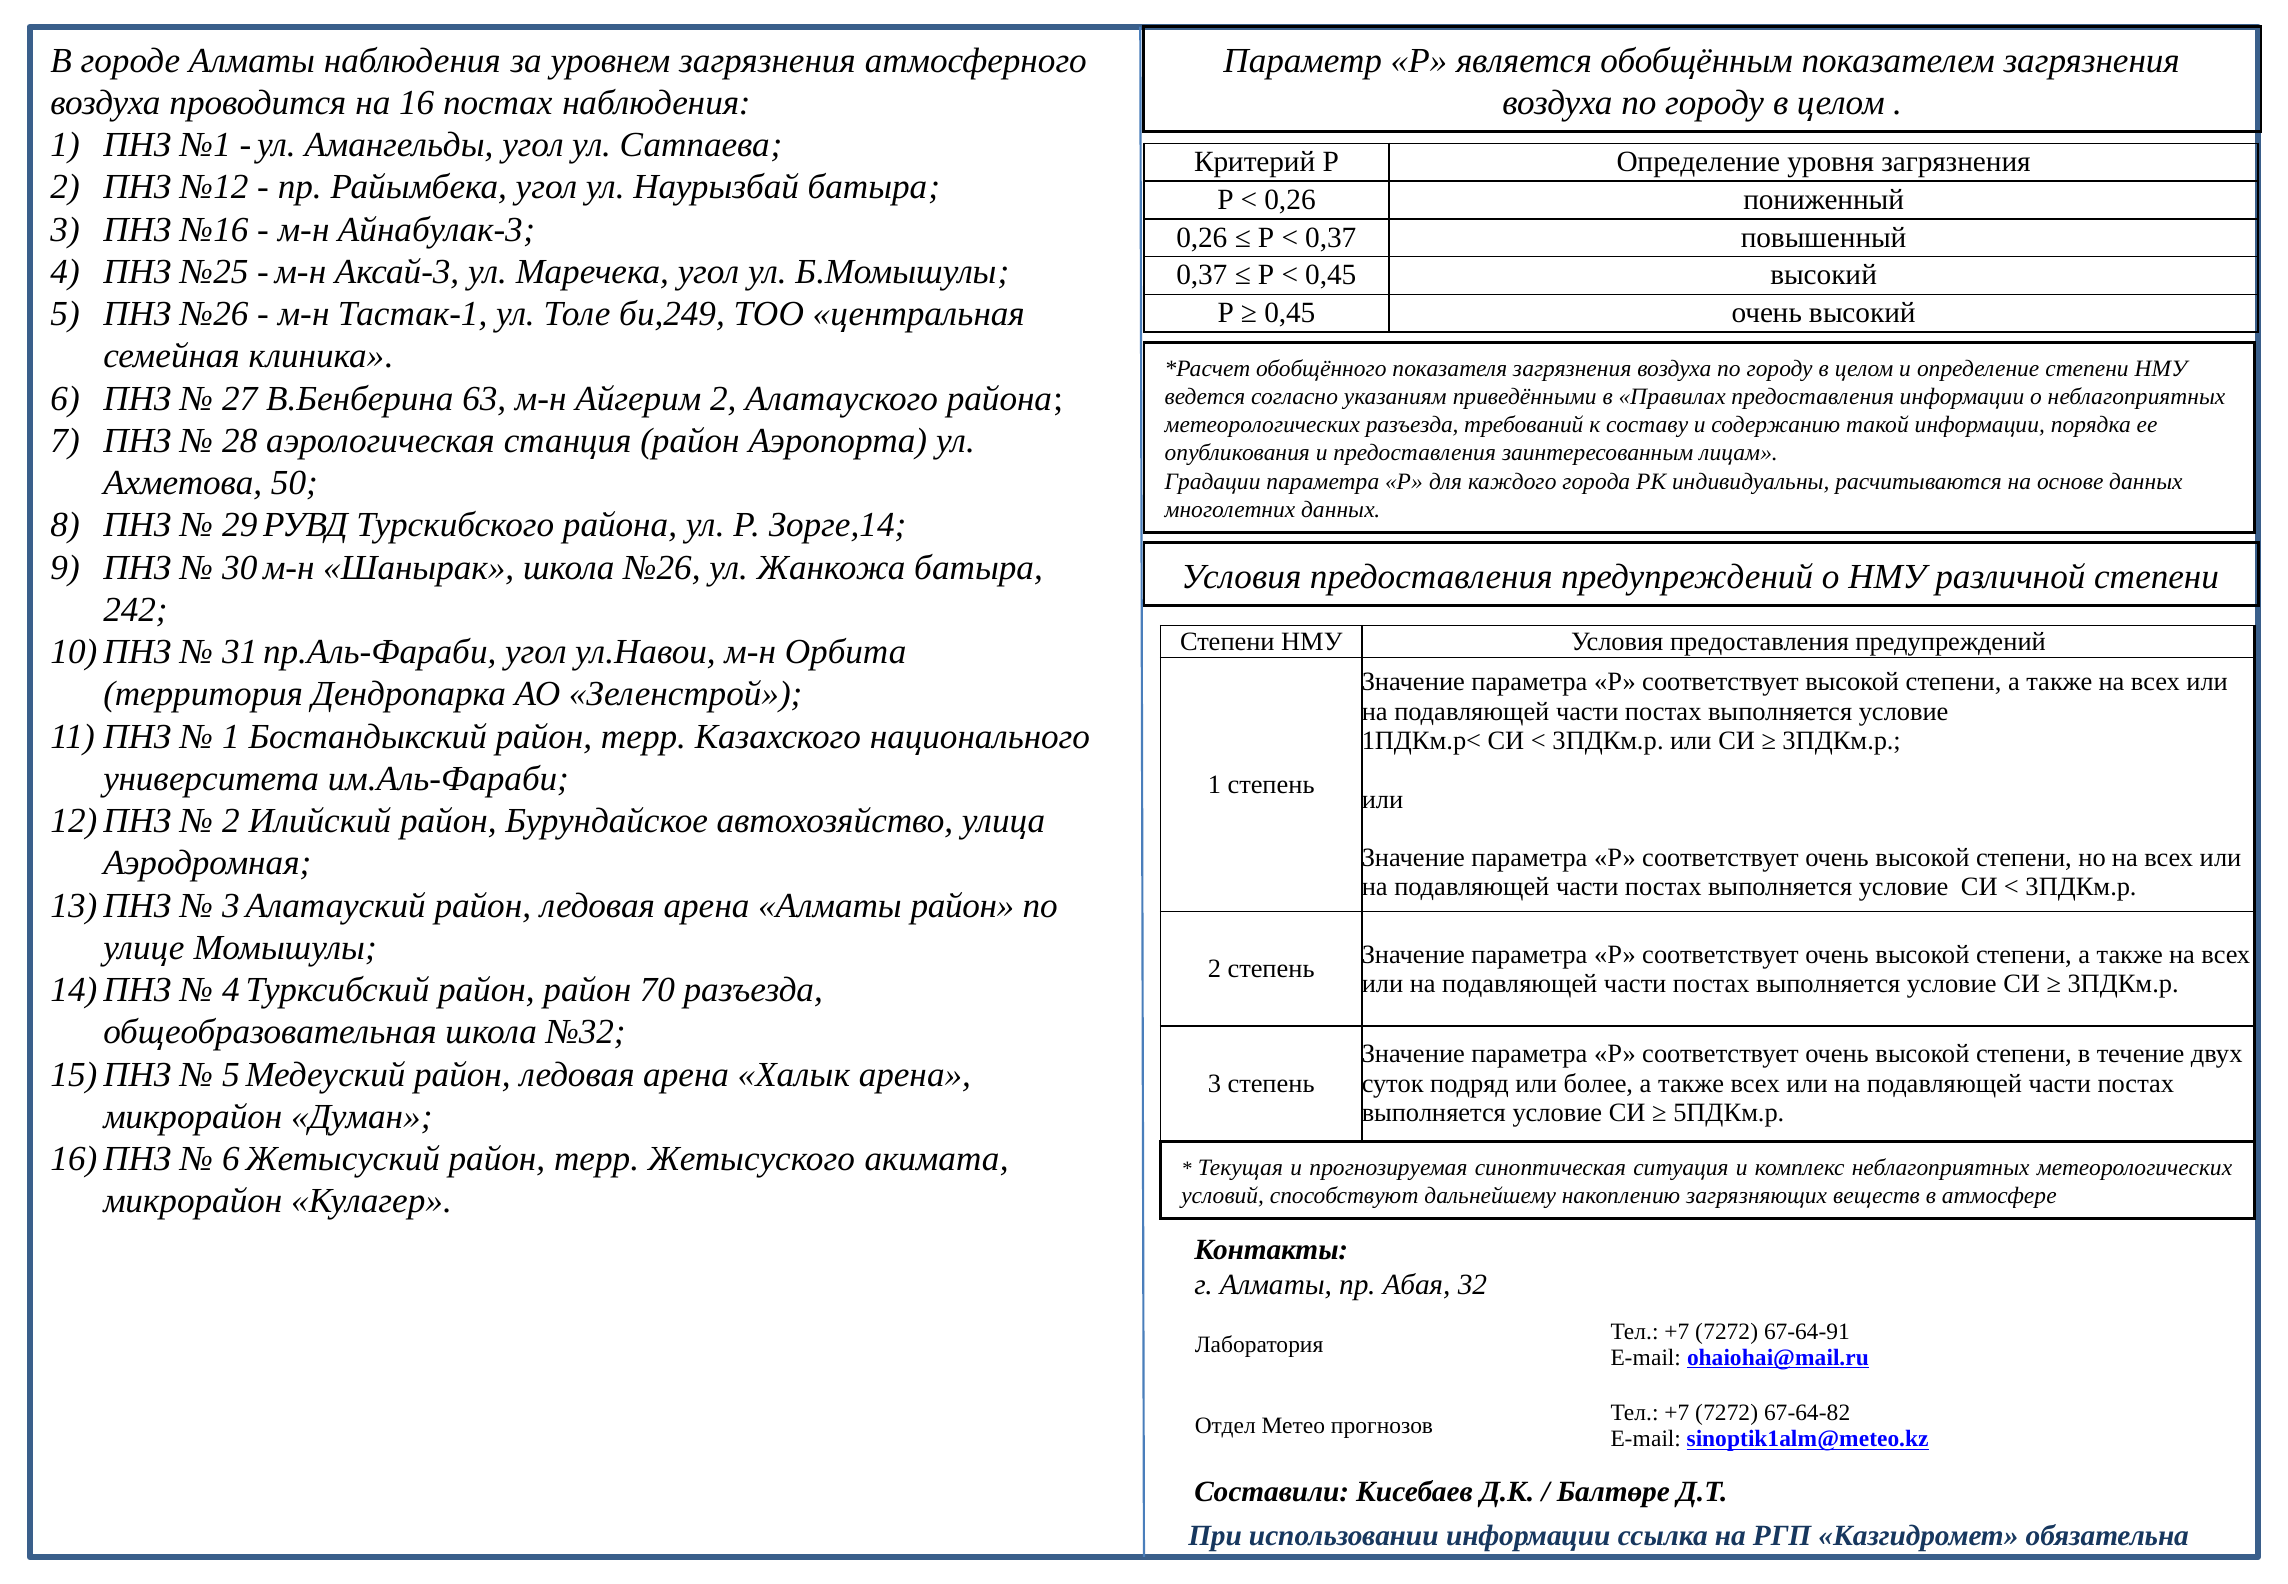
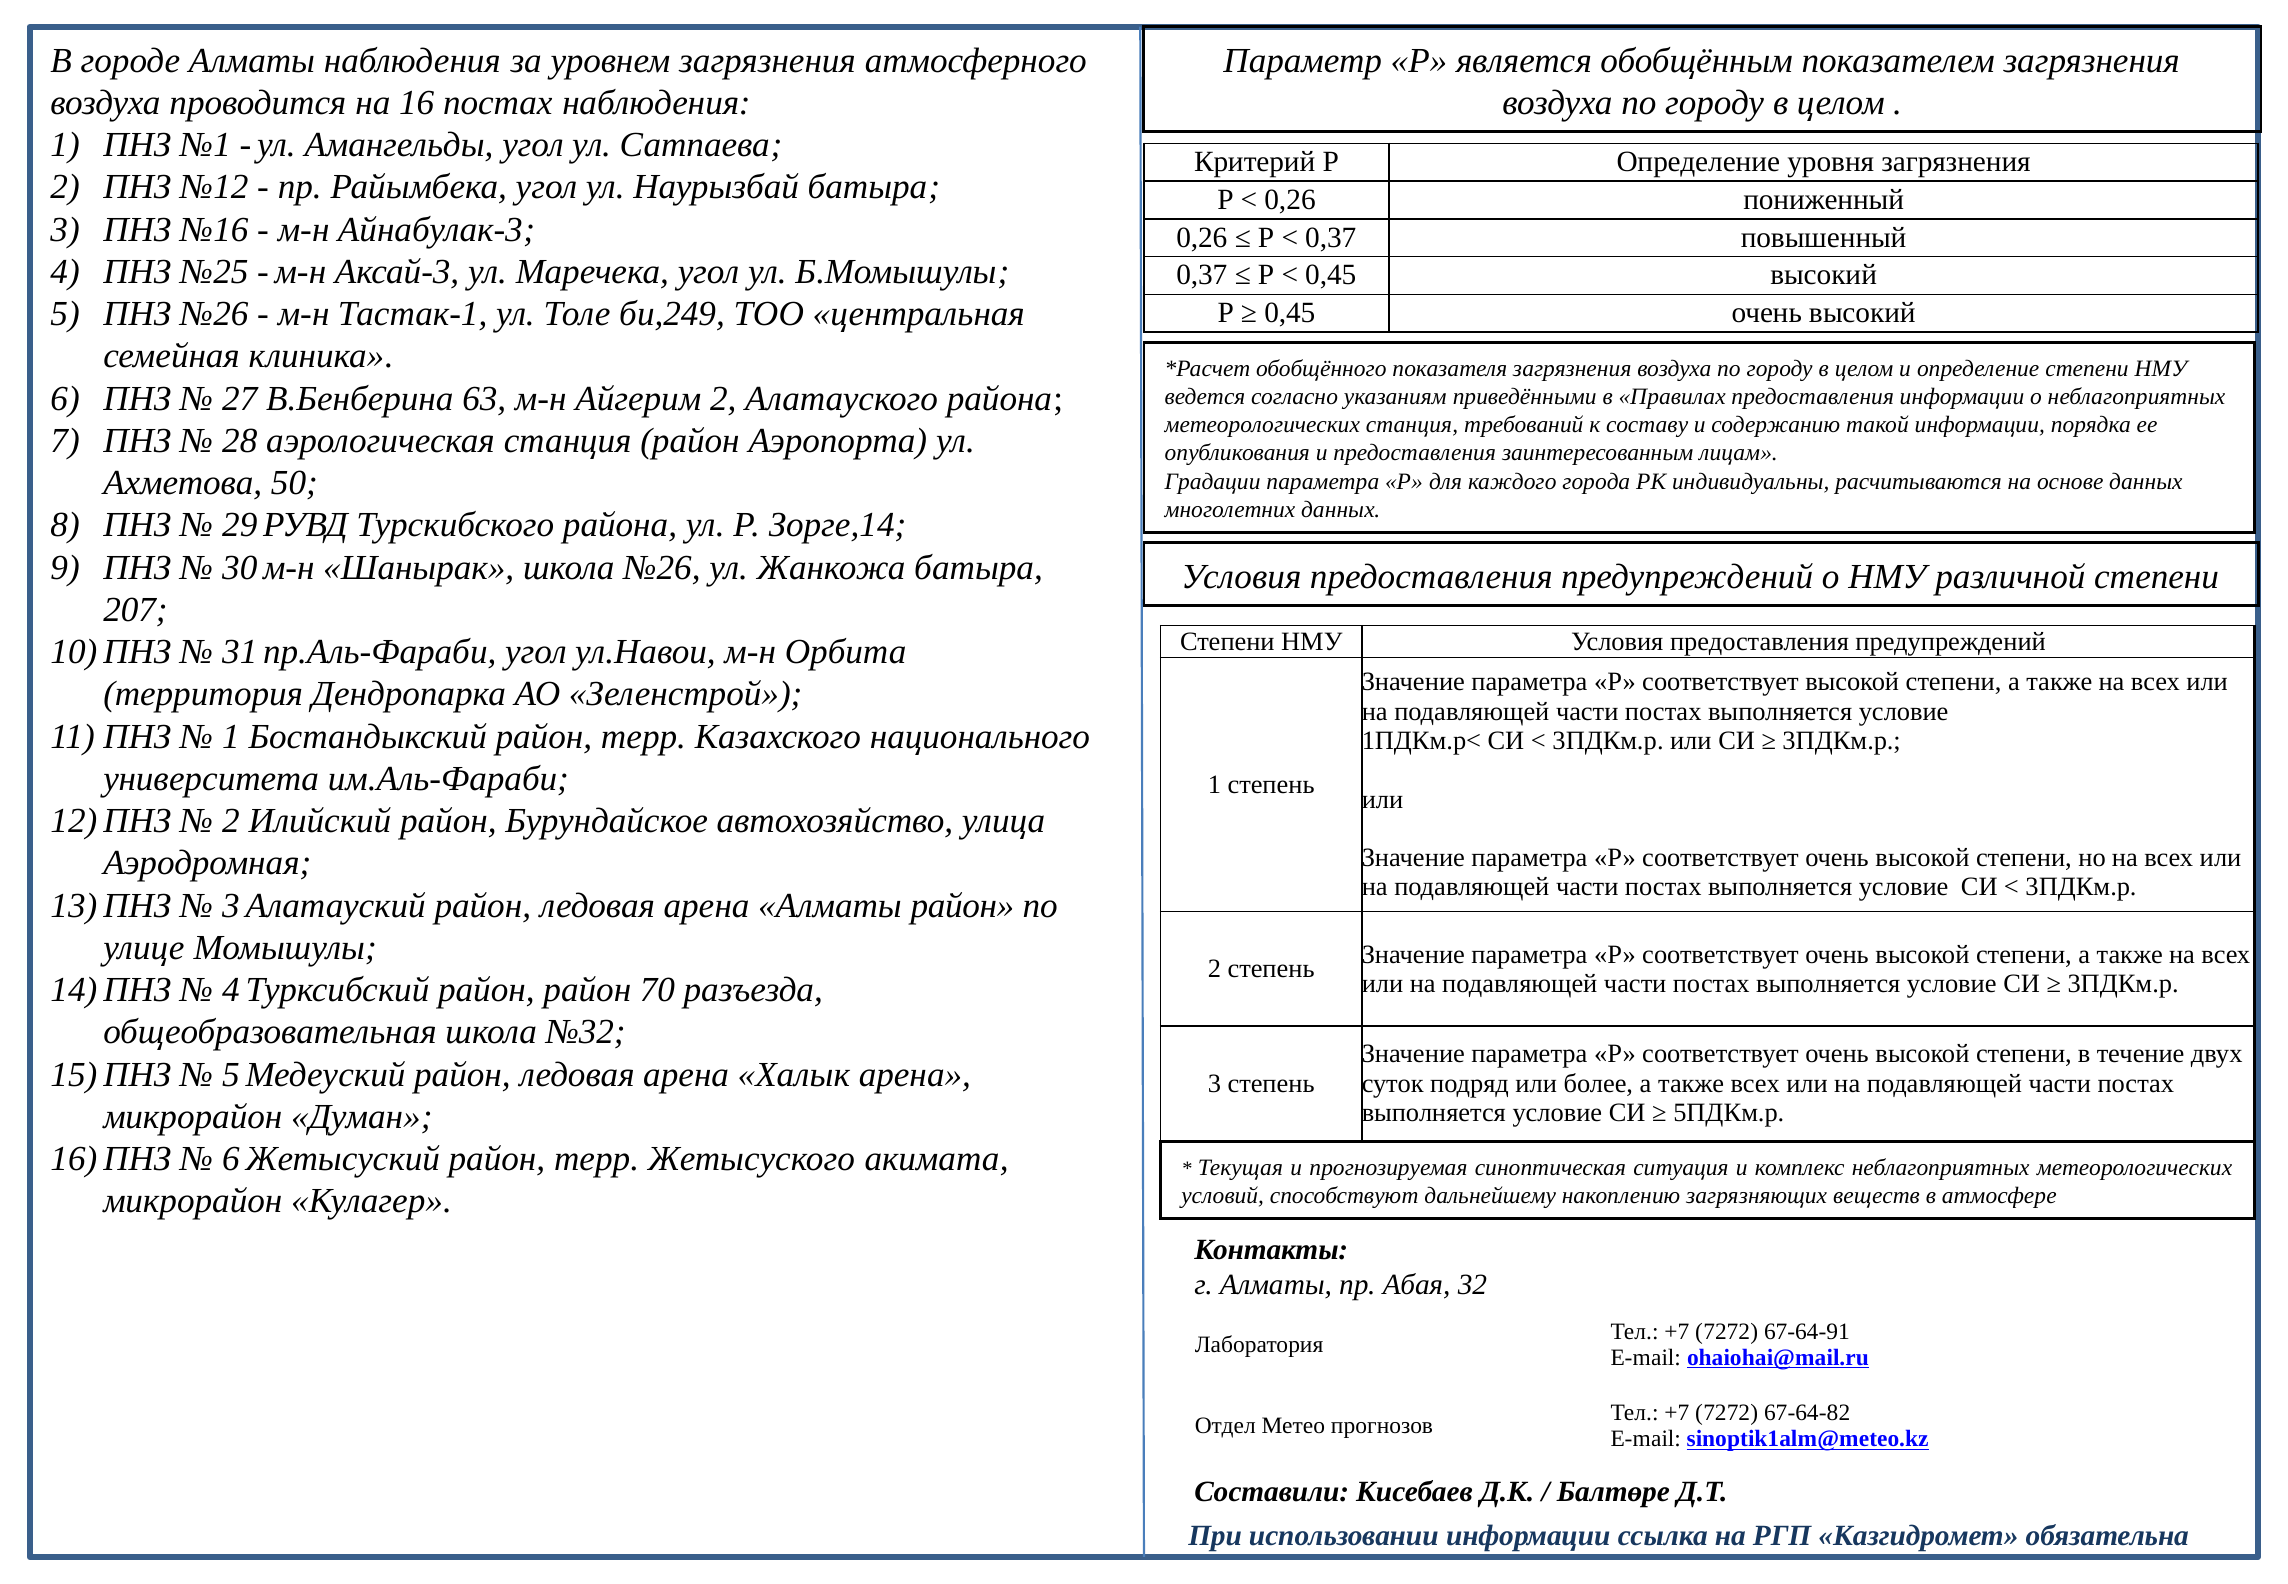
метеорологических разъезда: разъезда -> станция
242: 242 -> 207
